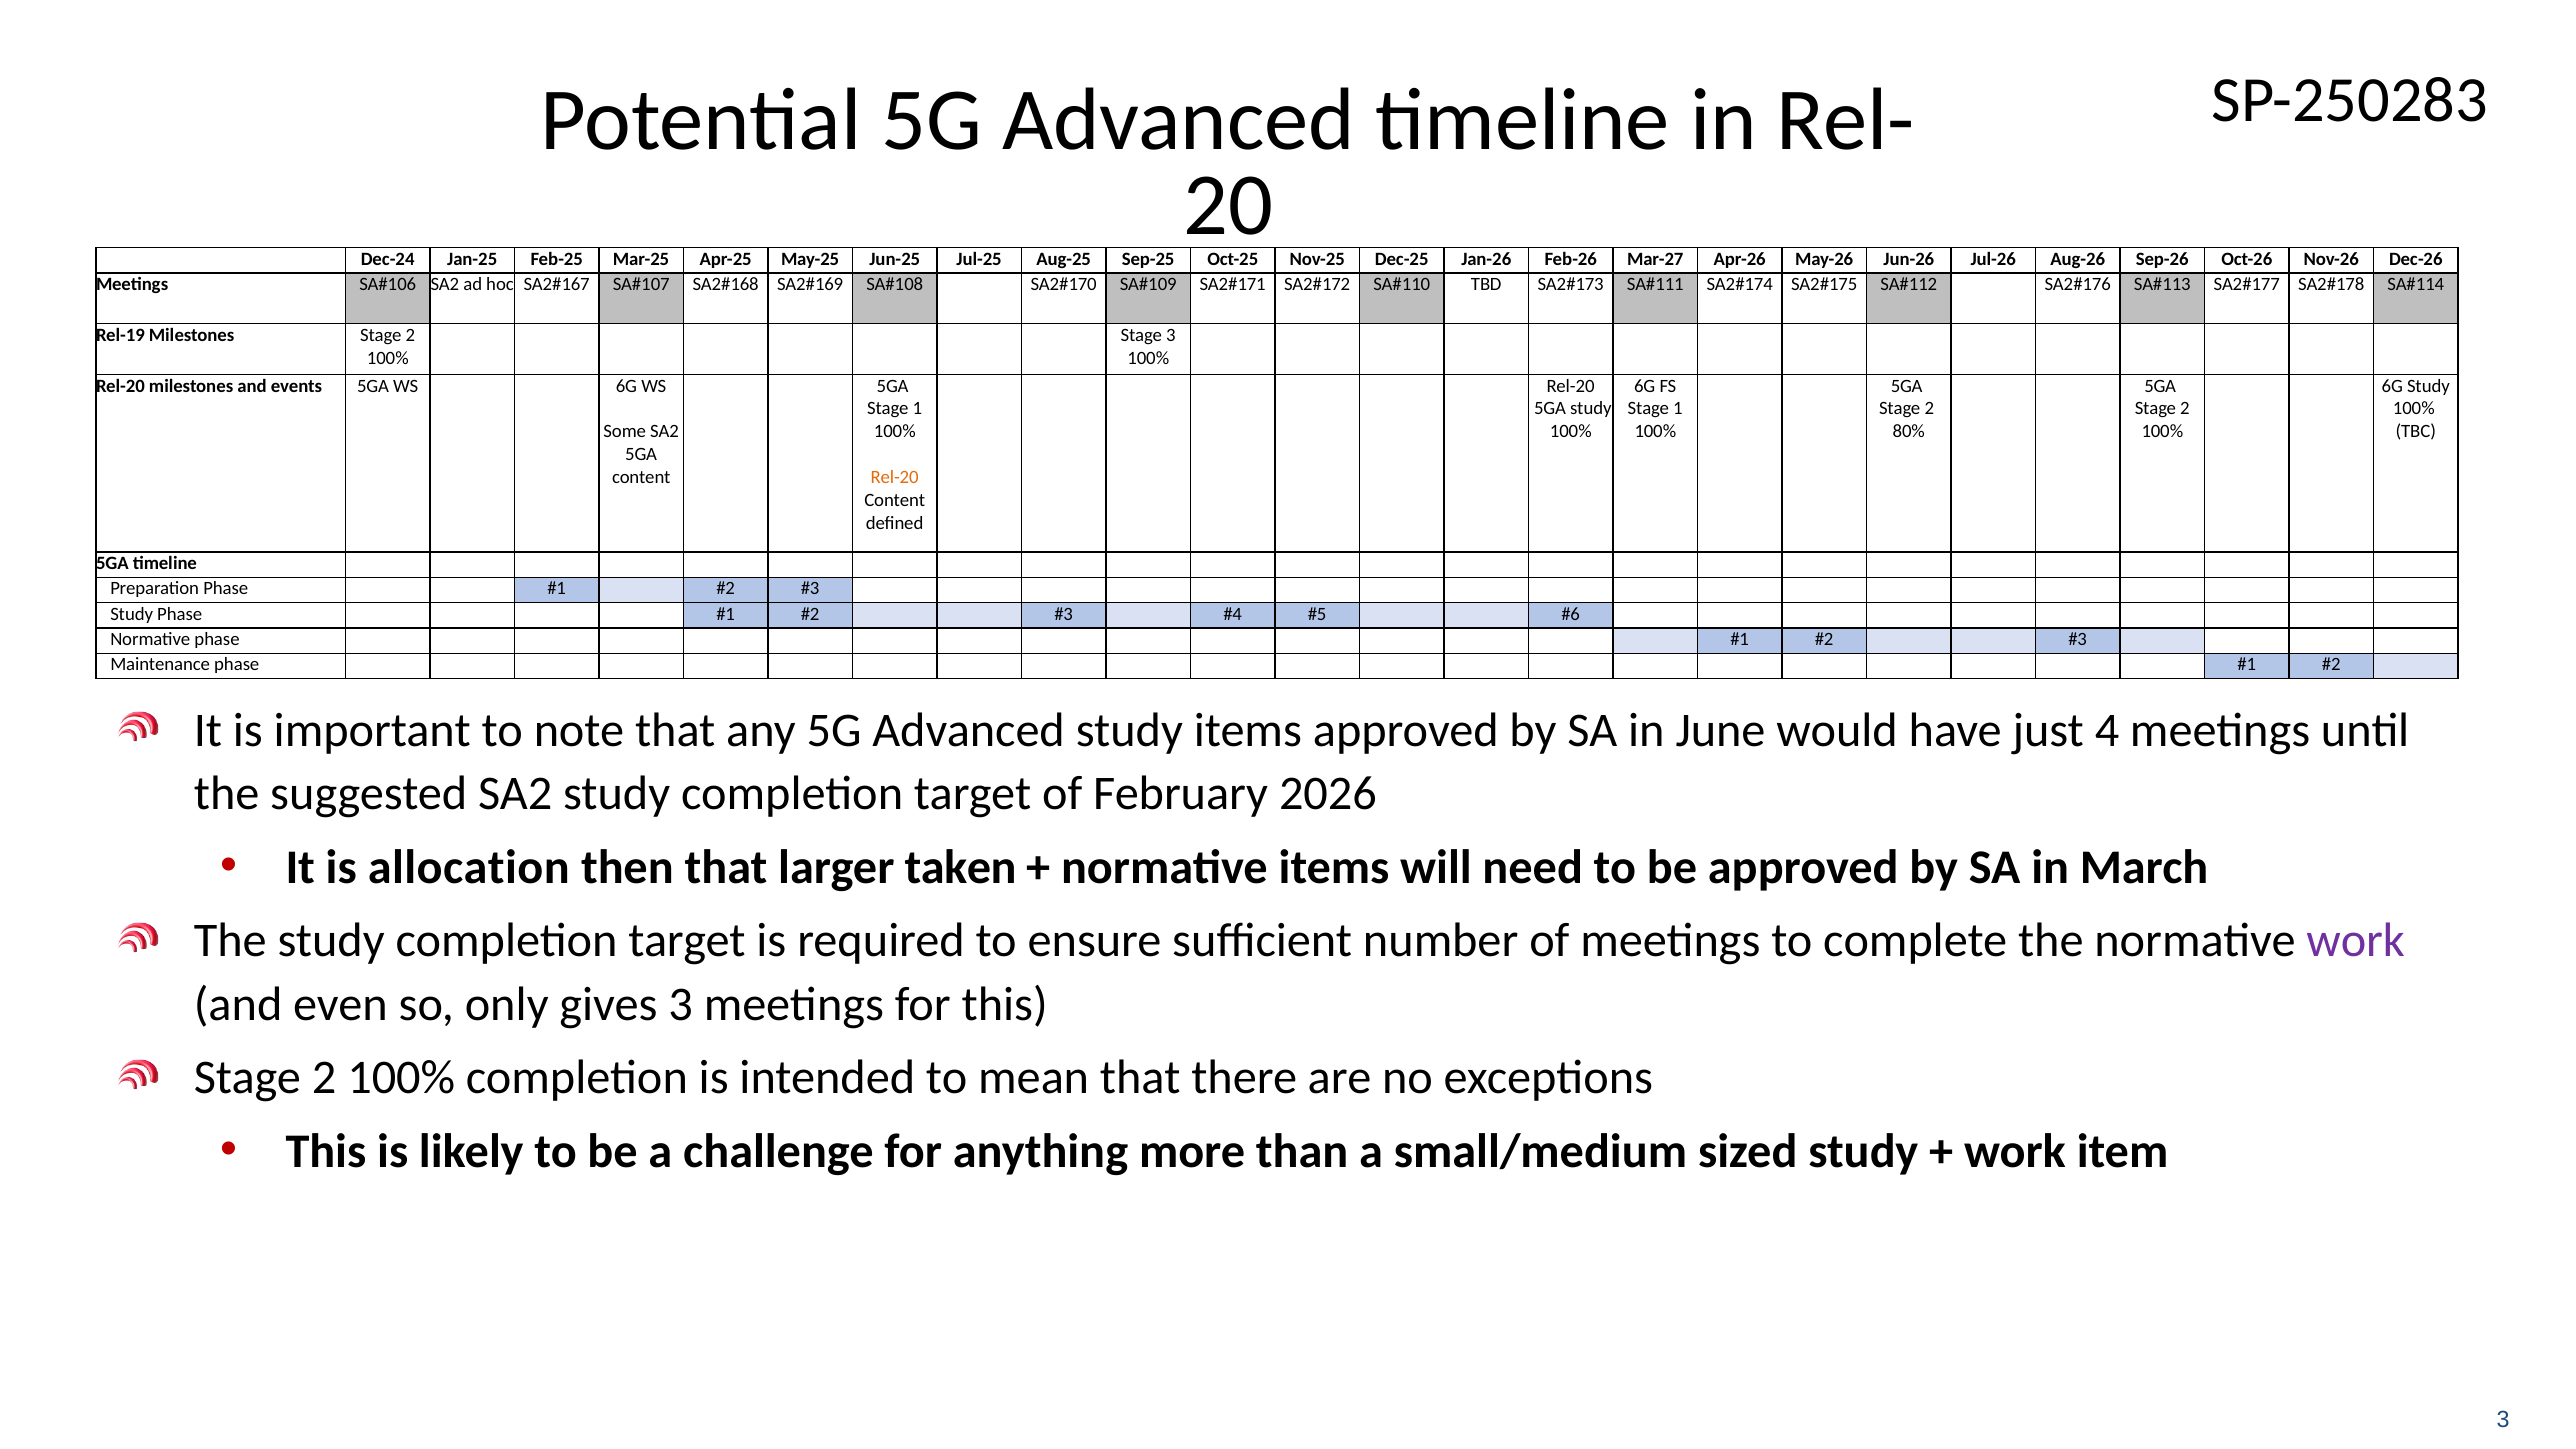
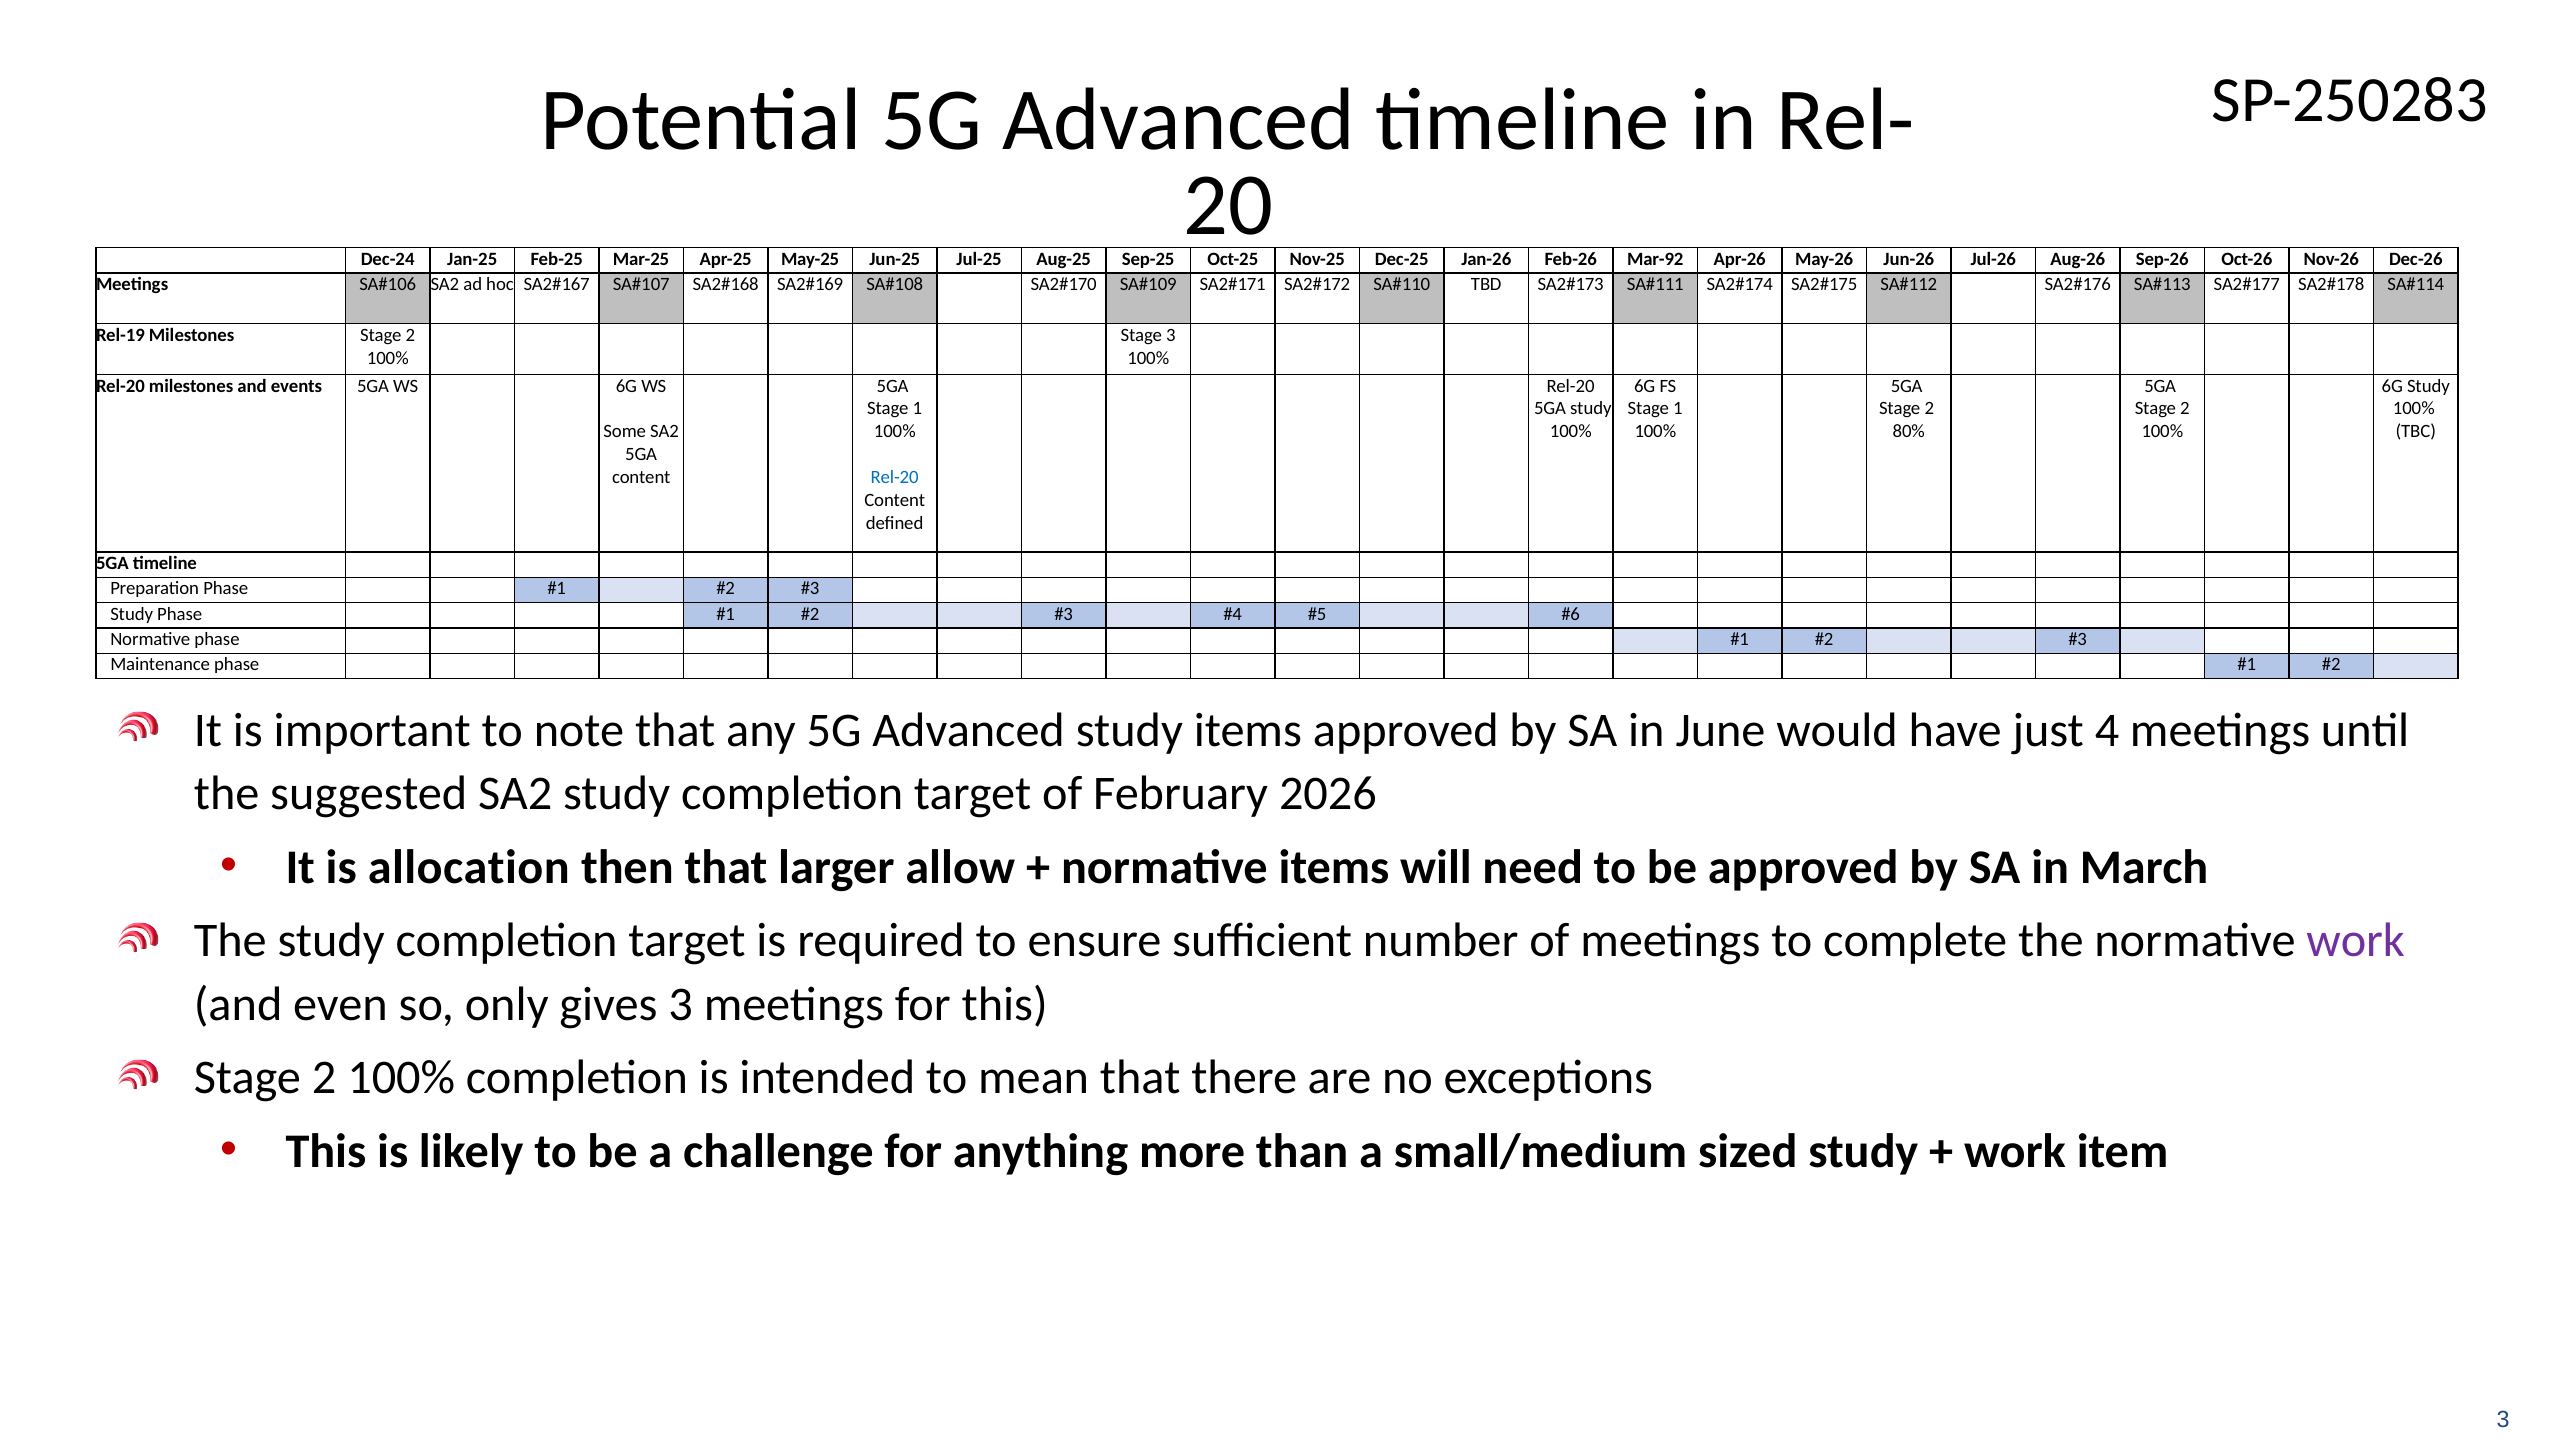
Mar-27: Mar-27 -> Mar-92
Rel-20 at (895, 477) colour: orange -> blue
taken: taken -> allow
